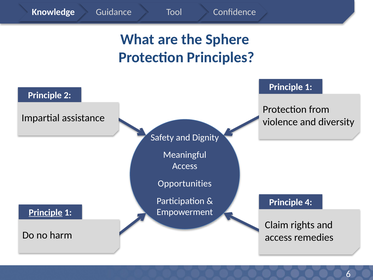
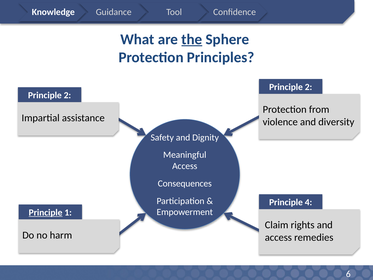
the underline: none -> present
1 at (309, 87): 1 -> 2
Opportunities: Opportunities -> Consequences
